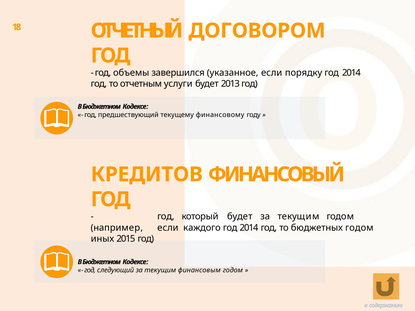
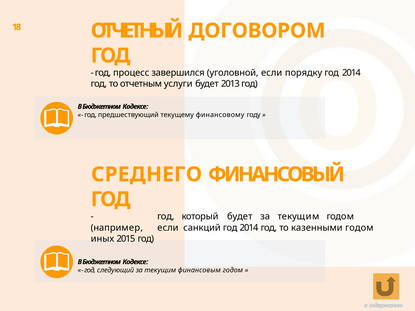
объемы: объемы -> процесс
указанное: указанное -> уголовной
КРЕДИТОВ: КРЕДИТОВ -> СРЕДНЕГО
каждого: каждого -> санкций
бюджетных: бюджетных -> казенными
